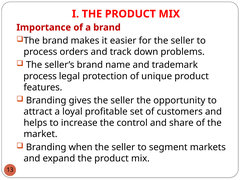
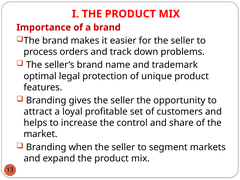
process at (40, 76): process -> optimal
